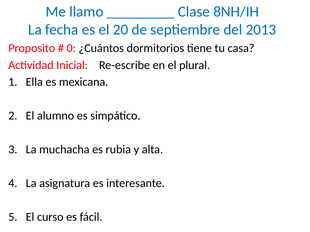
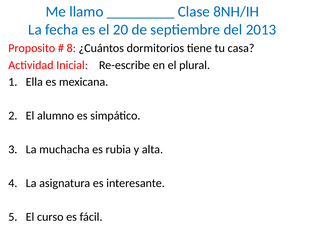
0: 0 -> 8
